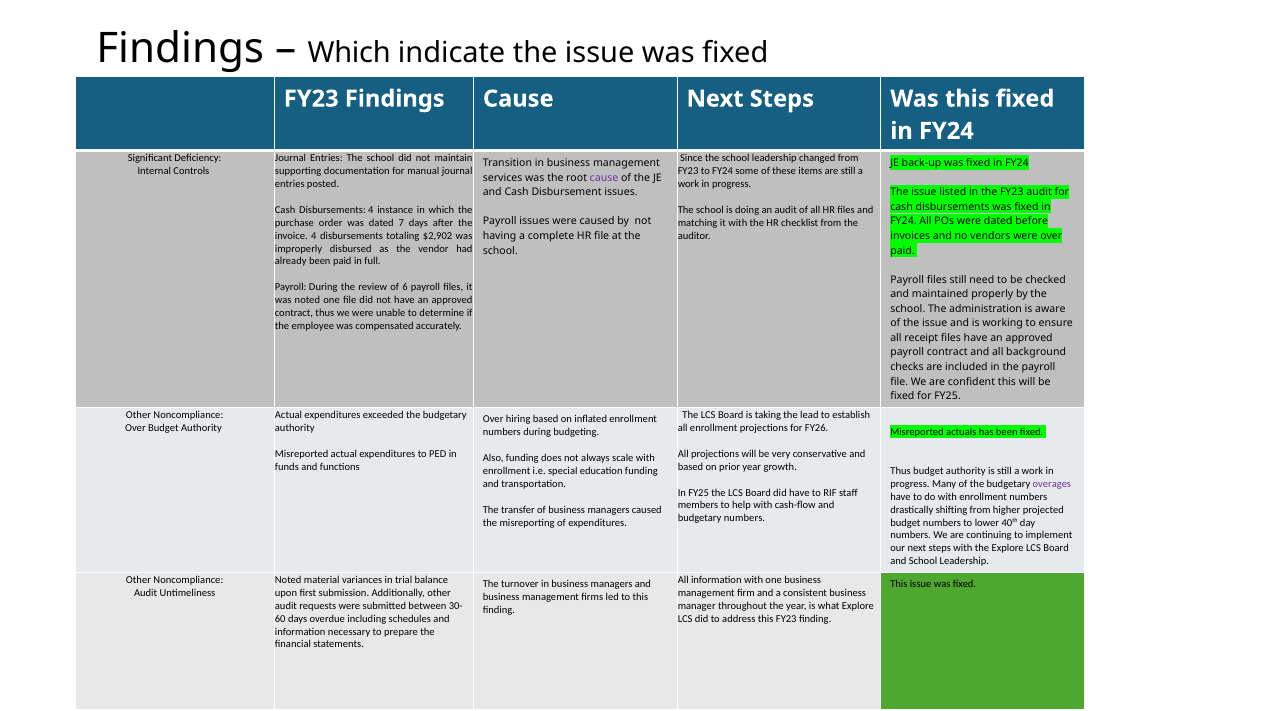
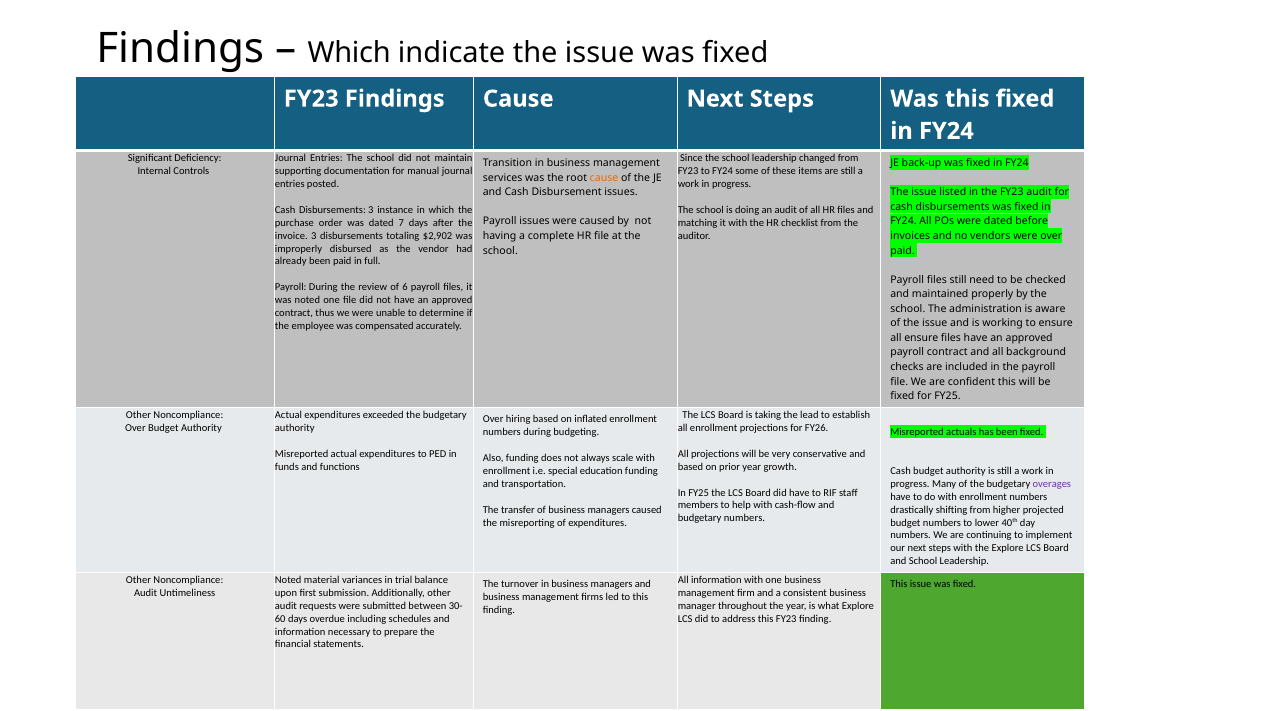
cause at (604, 178) colour: purple -> orange
Disbursements 4: 4 -> 3
invoice 4: 4 -> 3
all receipt: receipt -> ensure
Thus at (901, 471): Thus -> Cash
